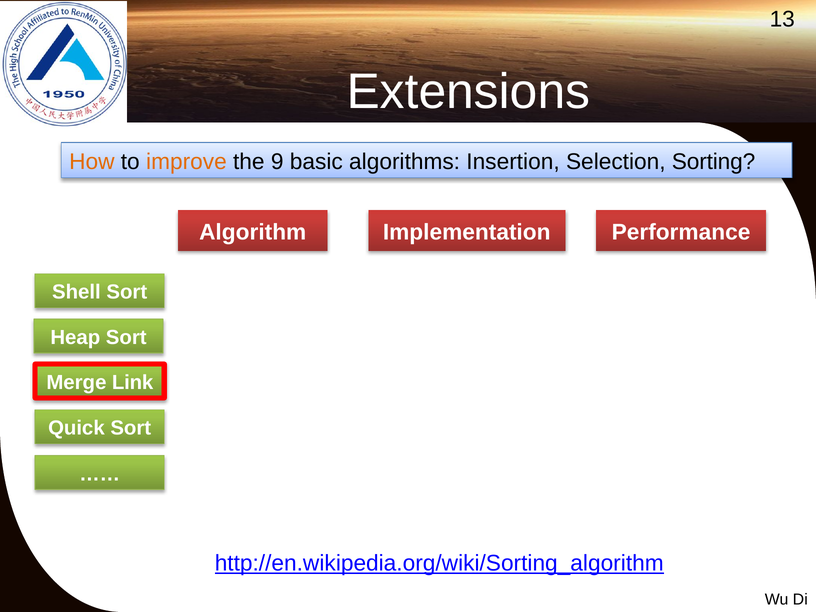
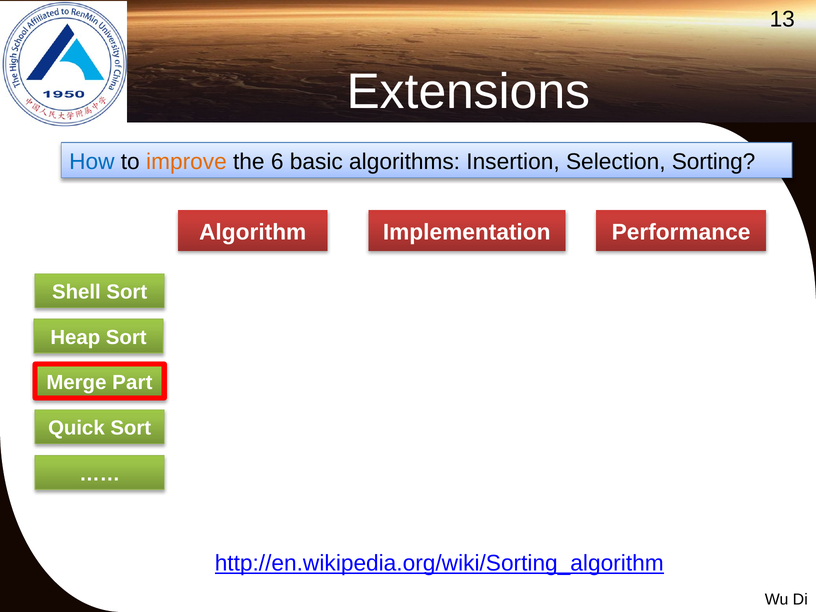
How colour: orange -> blue
9: 9 -> 6
Link: Link -> Part
